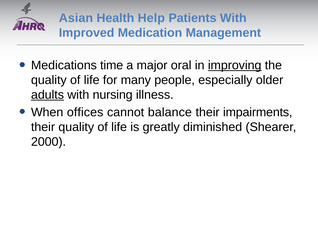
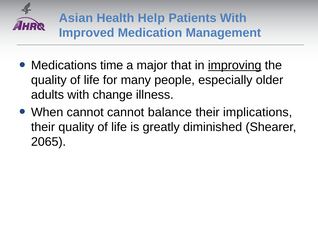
oral: oral -> that
adults underline: present -> none
nursing: nursing -> change
When offices: offices -> cannot
impairments: impairments -> implications
2000: 2000 -> 2065
